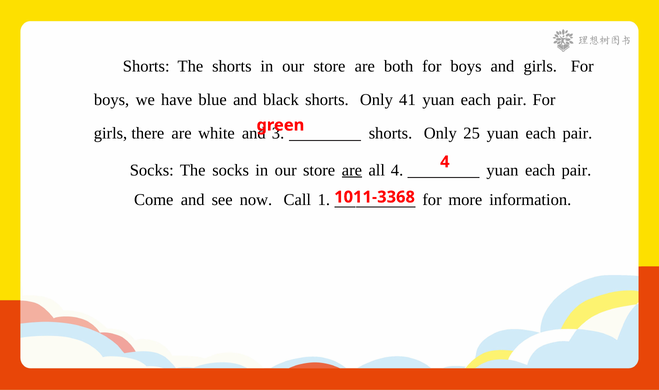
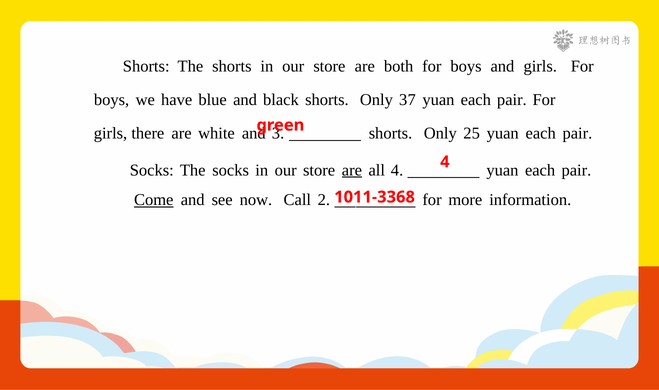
41: 41 -> 37
Come underline: none -> present
1: 1 -> 2
